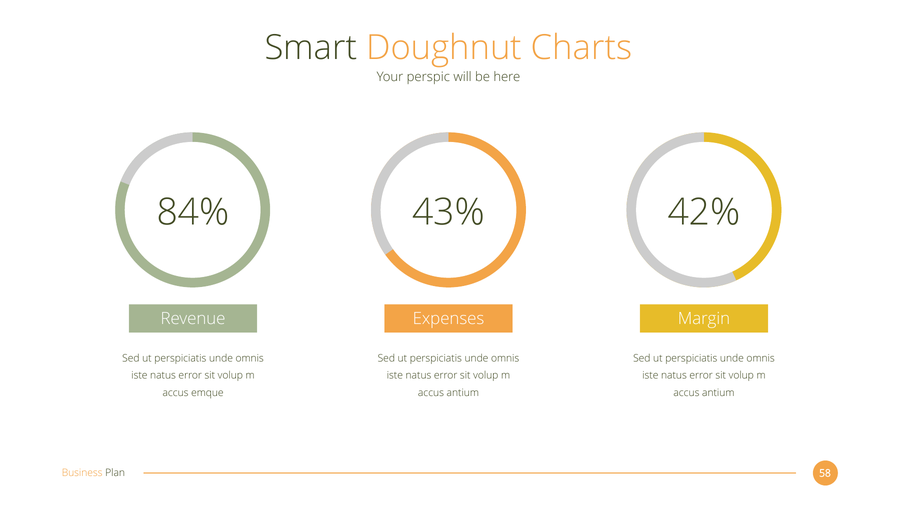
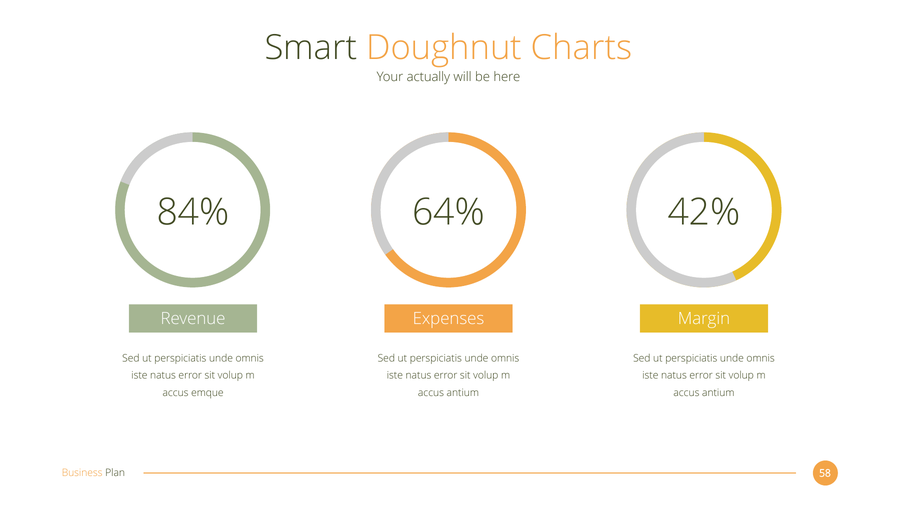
perspic: perspic -> actually
43%: 43% -> 64%
